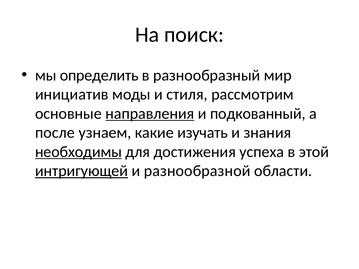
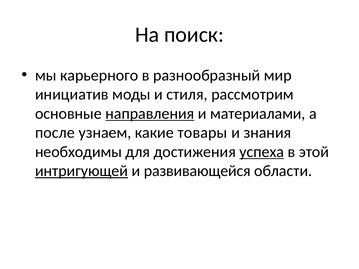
определить: определить -> карьерного
подкованный: подкованный -> материалами
изучать: изучать -> товары
необходимы underline: present -> none
успеха underline: none -> present
разнообразной: разнообразной -> развивающейся
